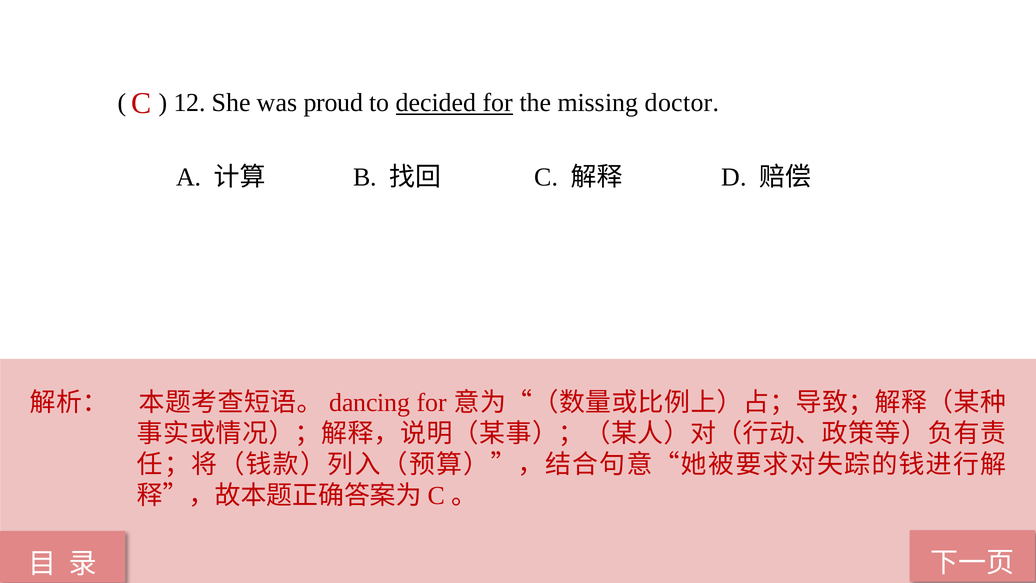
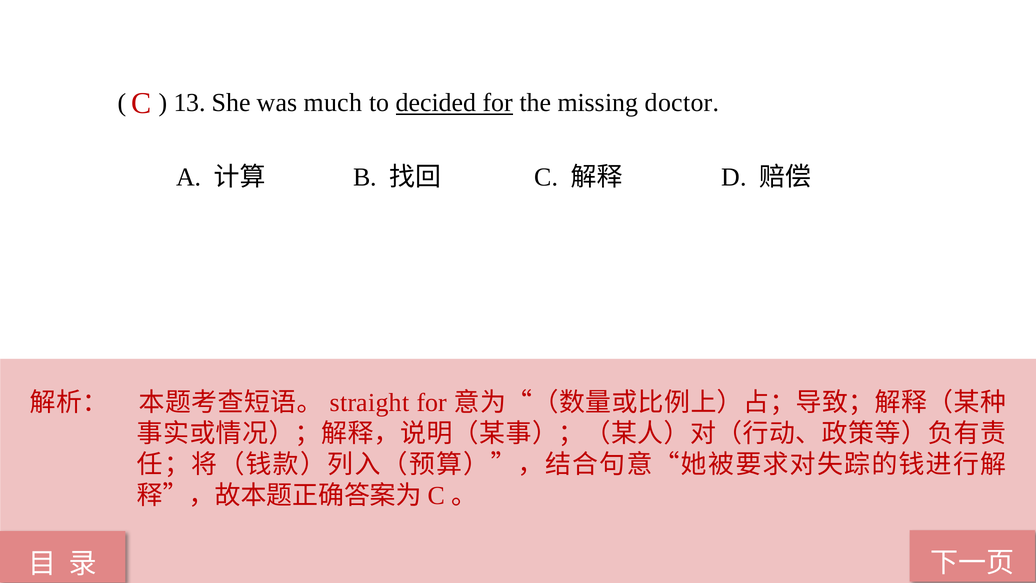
12: 12 -> 13
proud: proud -> much
dancing: dancing -> straight
